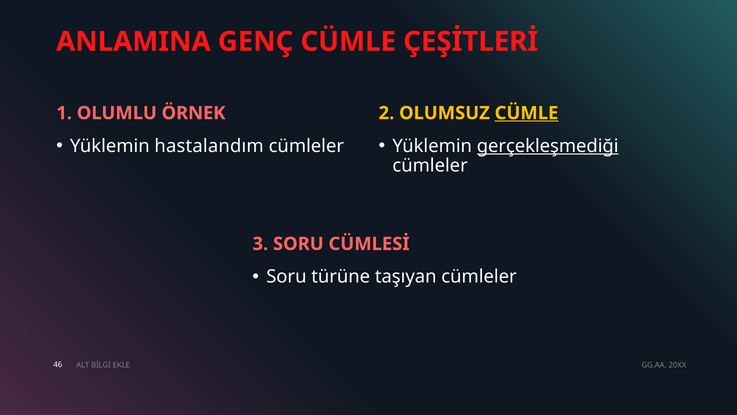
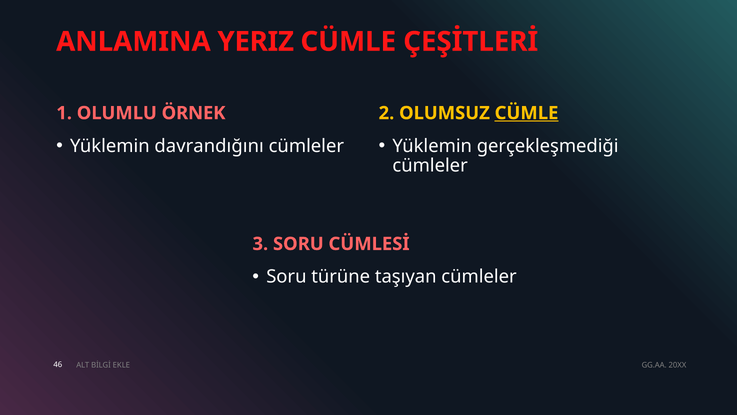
GENÇ: GENÇ -> YERIZ
hastalandım: hastalandım -> davrandığını
gerçekleşmediği underline: present -> none
